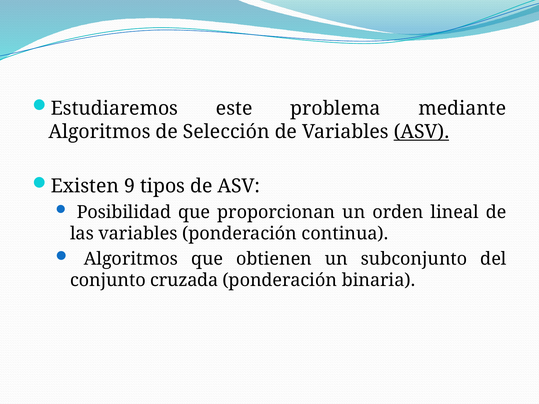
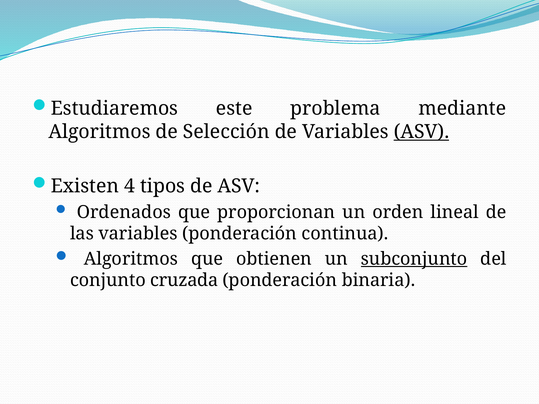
9: 9 -> 4
Posibilidad: Posibilidad -> Ordenados
subconjunto underline: none -> present
